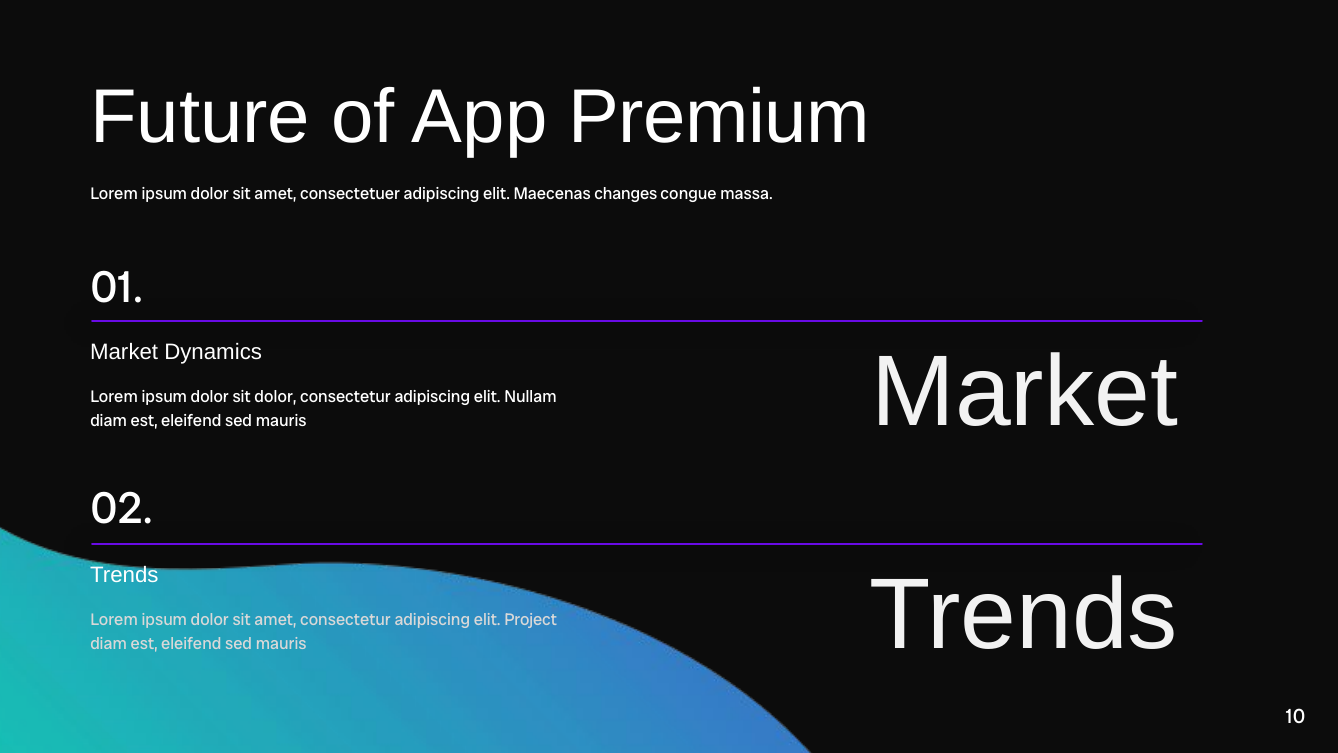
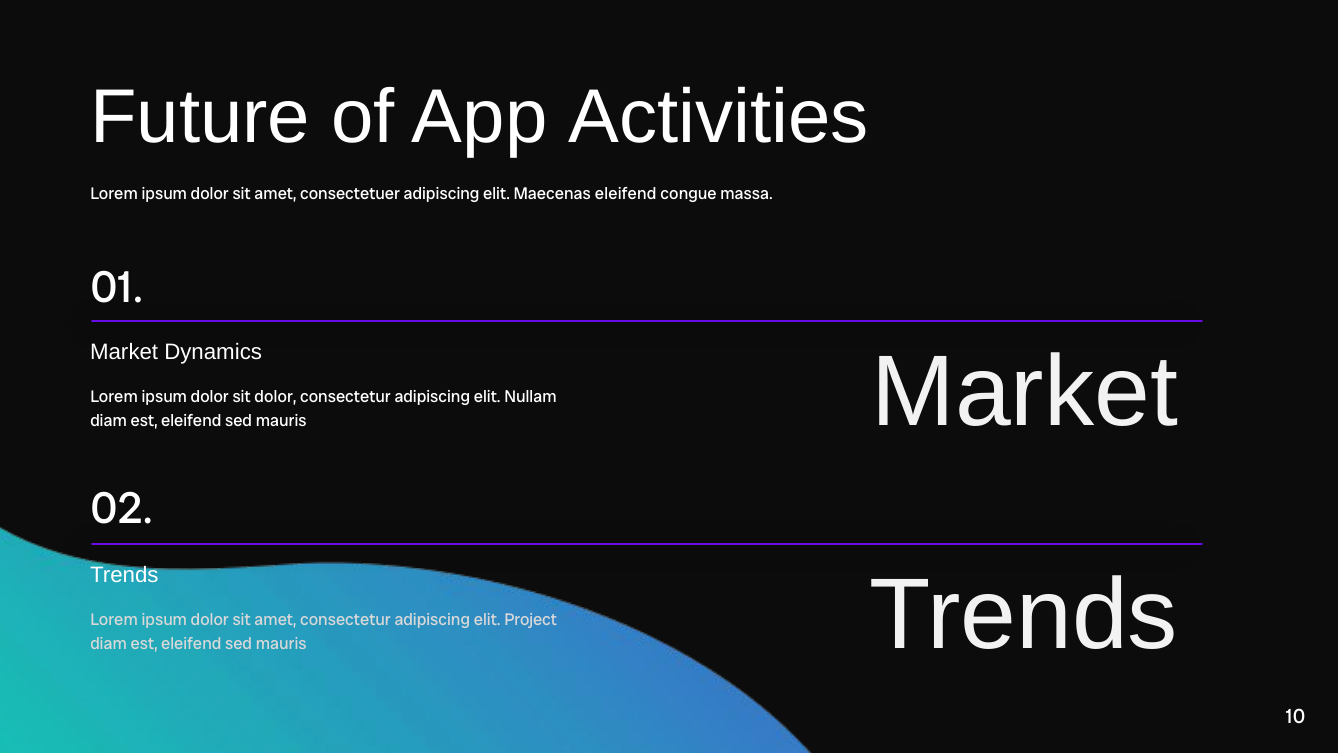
Premium: Premium -> Activities
Maecenas changes: changes -> eleifend
